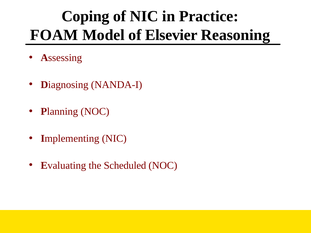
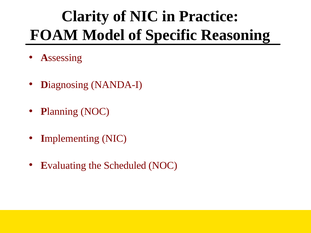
Coping: Coping -> Clarity
Elsevier: Elsevier -> Specific
